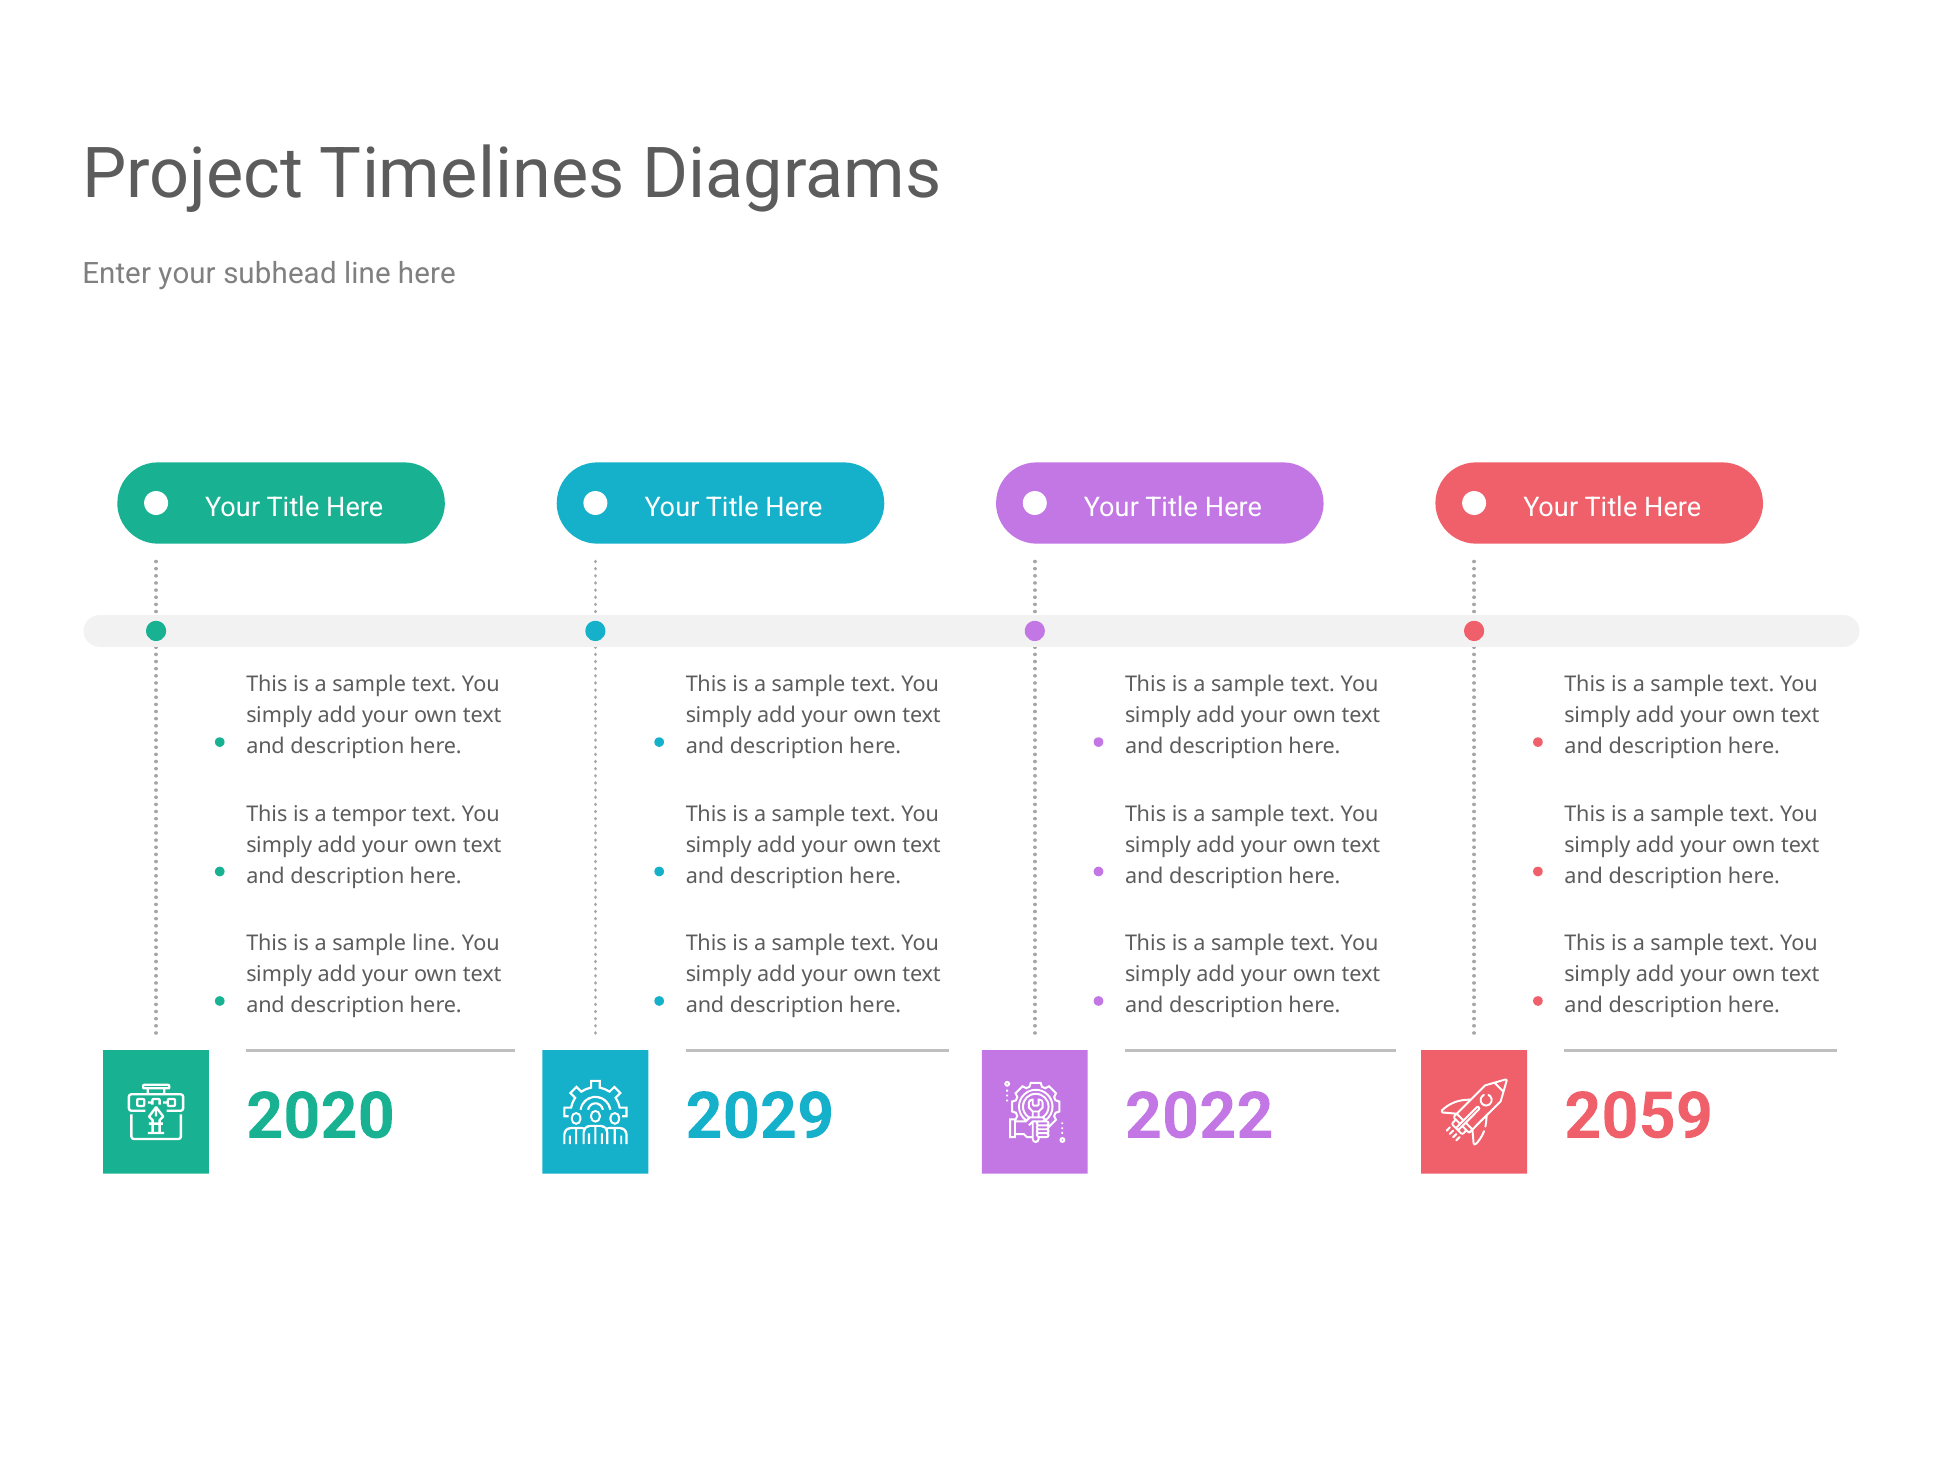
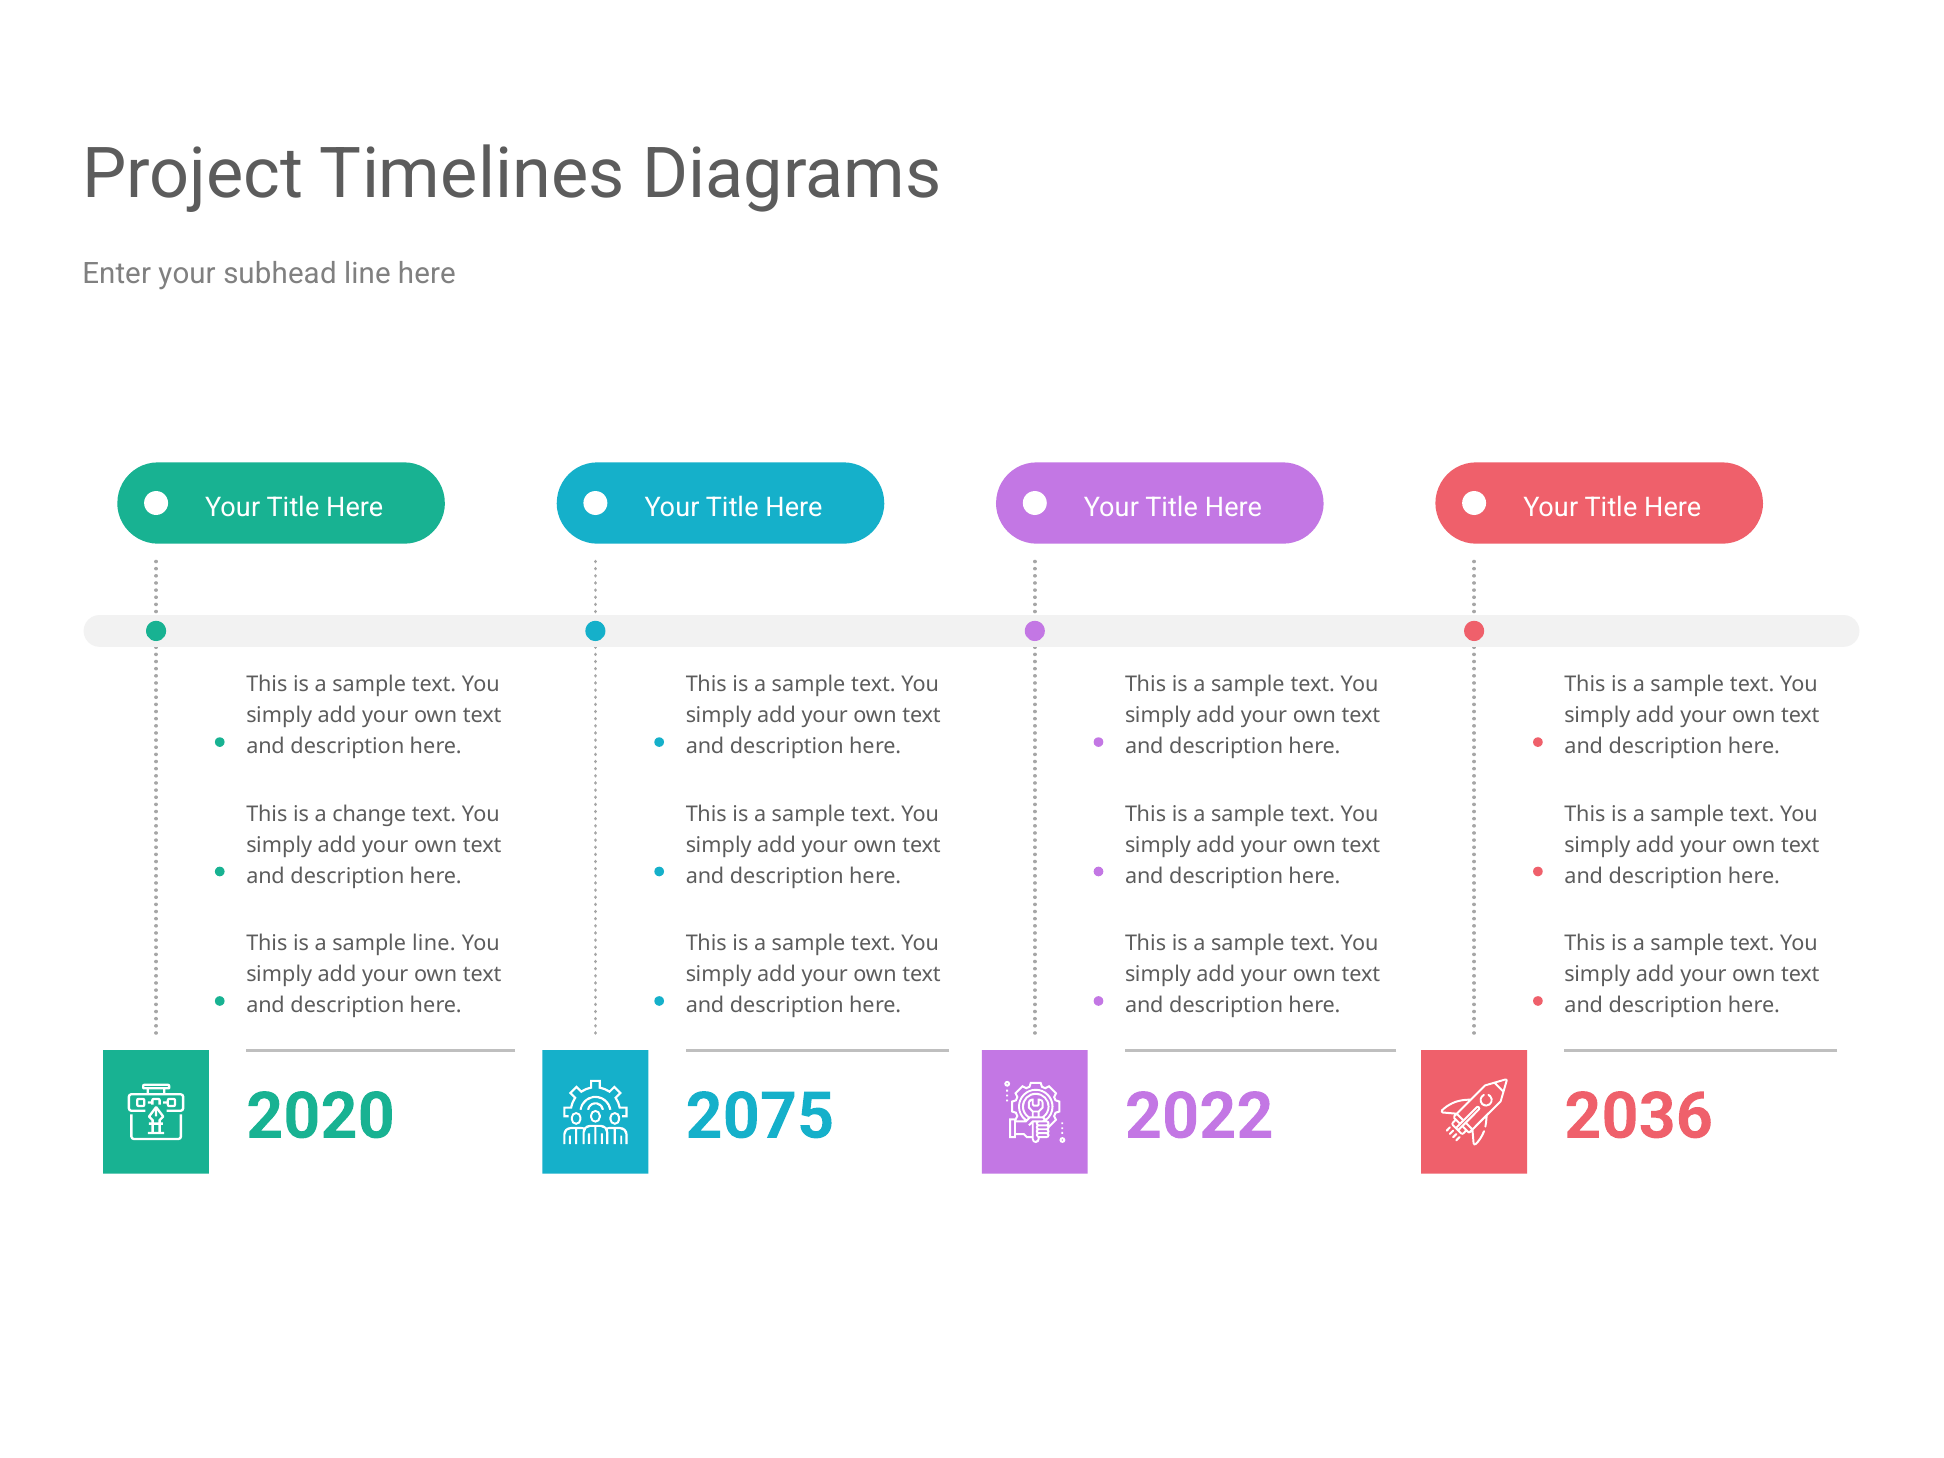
tempor: tempor -> change
2029: 2029 -> 2075
2059: 2059 -> 2036
